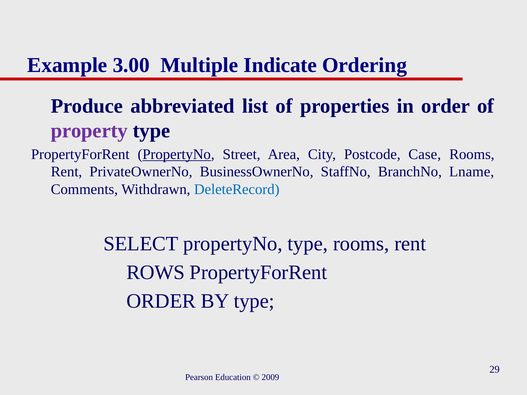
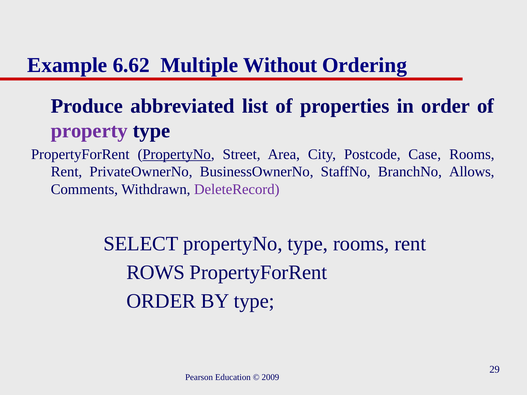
3.00: 3.00 -> 6.62
Indicate: Indicate -> Without
Lname: Lname -> Allows
DeleteRecord colour: blue -> purple
